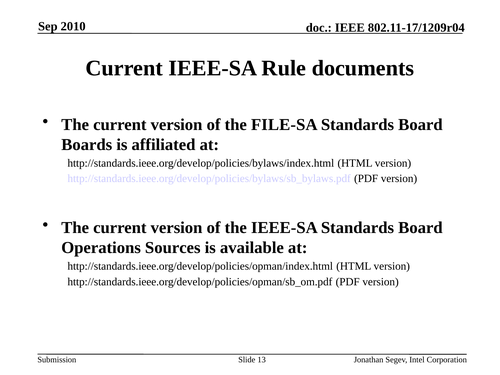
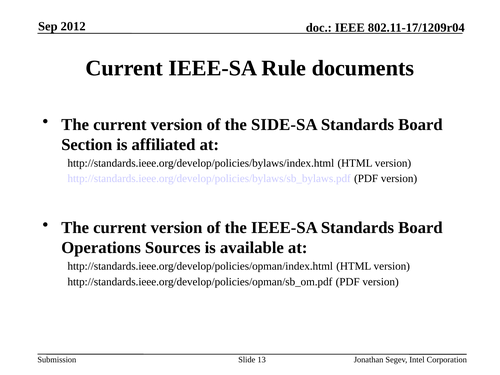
2010: 2010 -> 2012
FILE-SA: FILE-SA -> SIDE-SA
Boards: Boards -> Section
